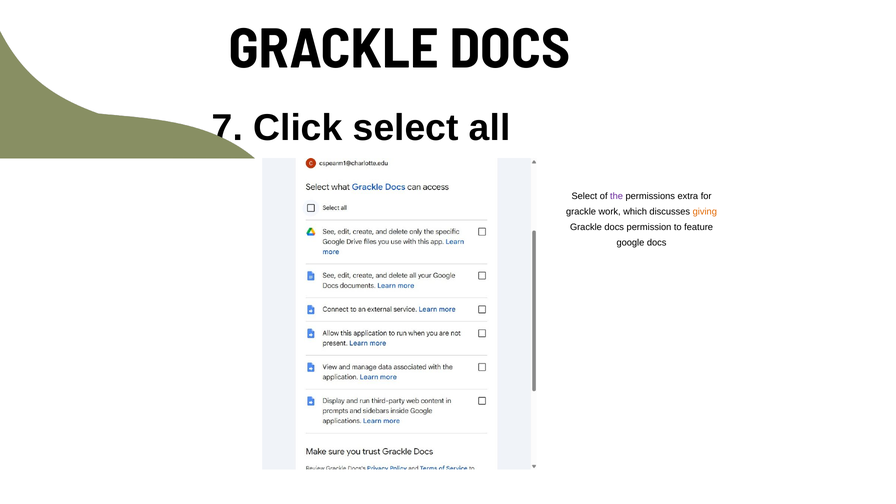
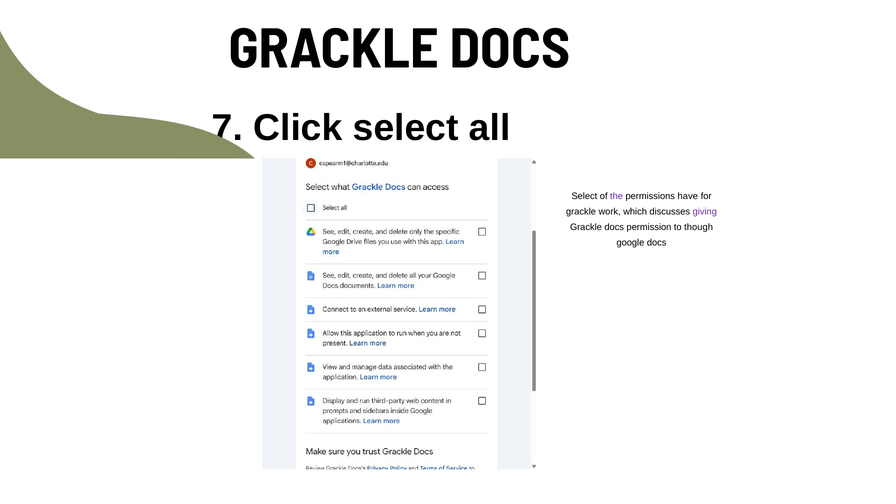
extra: extra -> have
giving colour: orange -> purple
feature: feature -> though
